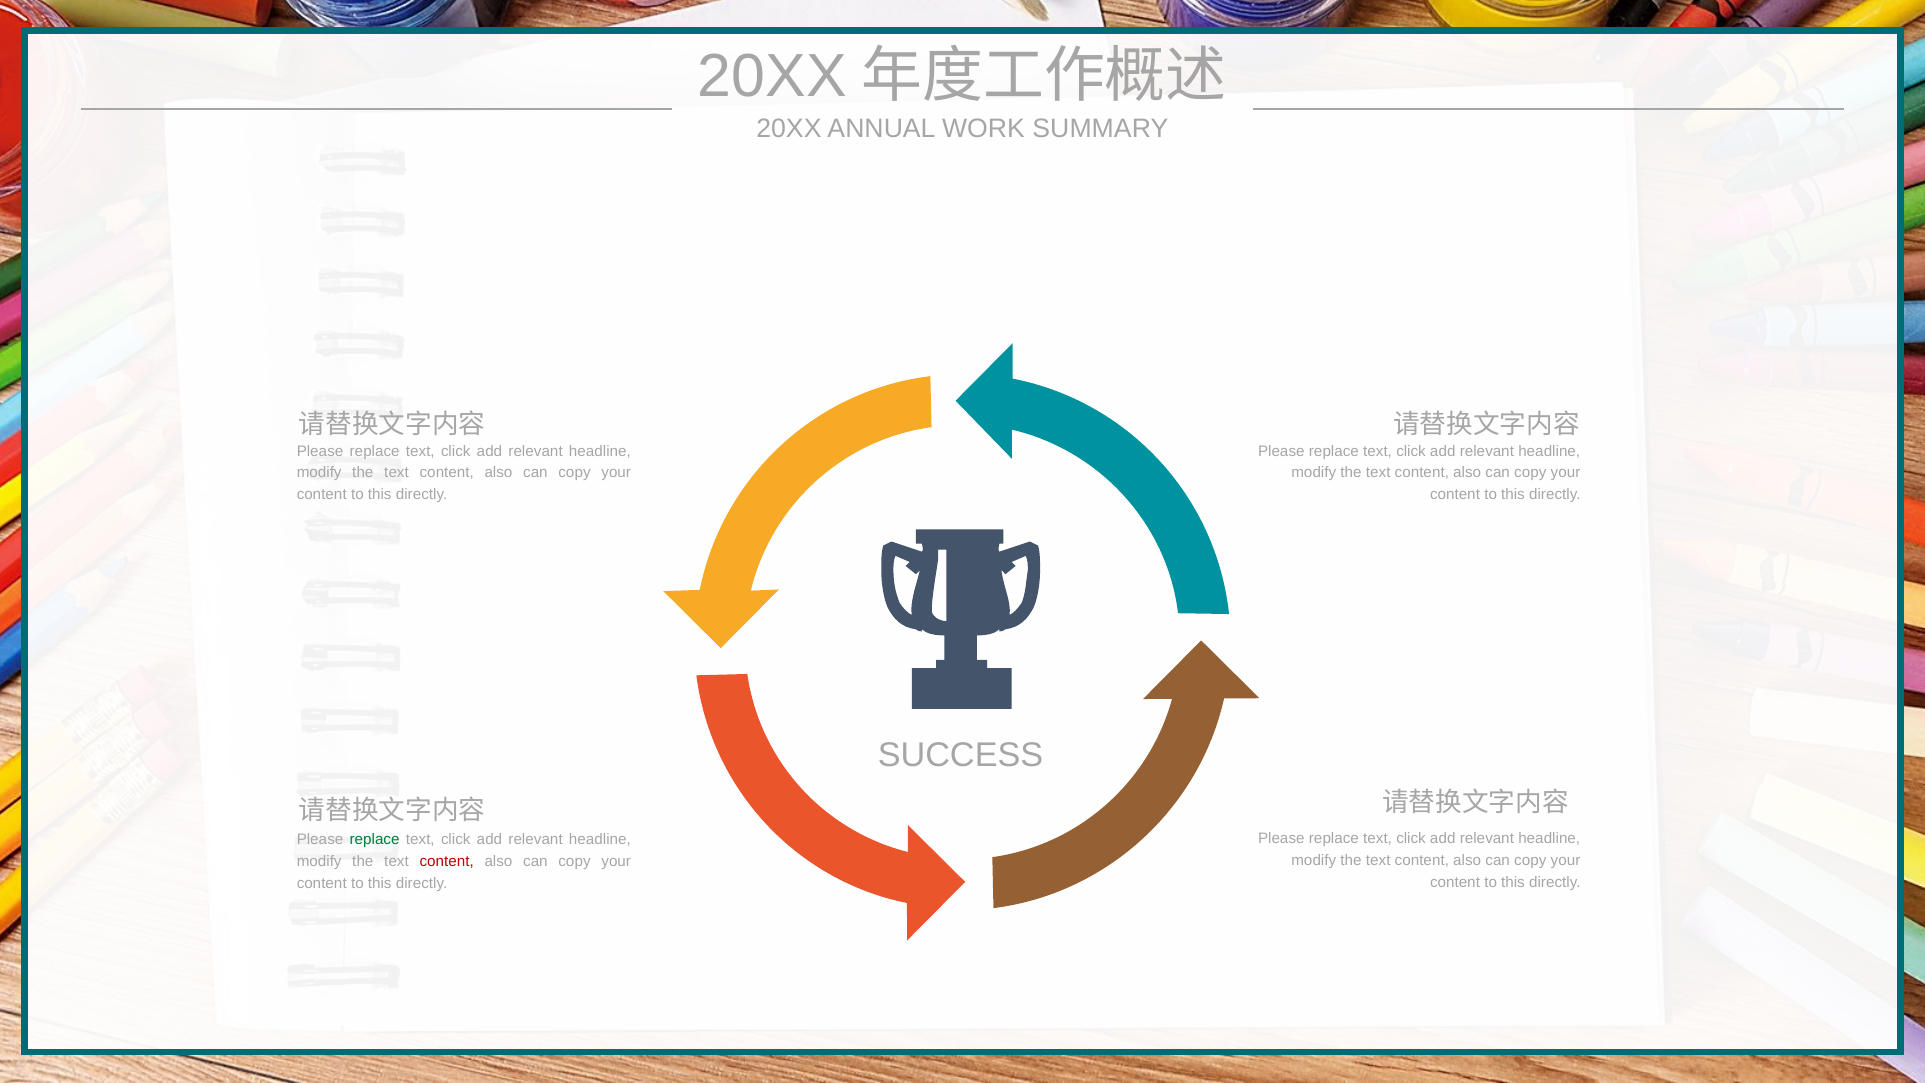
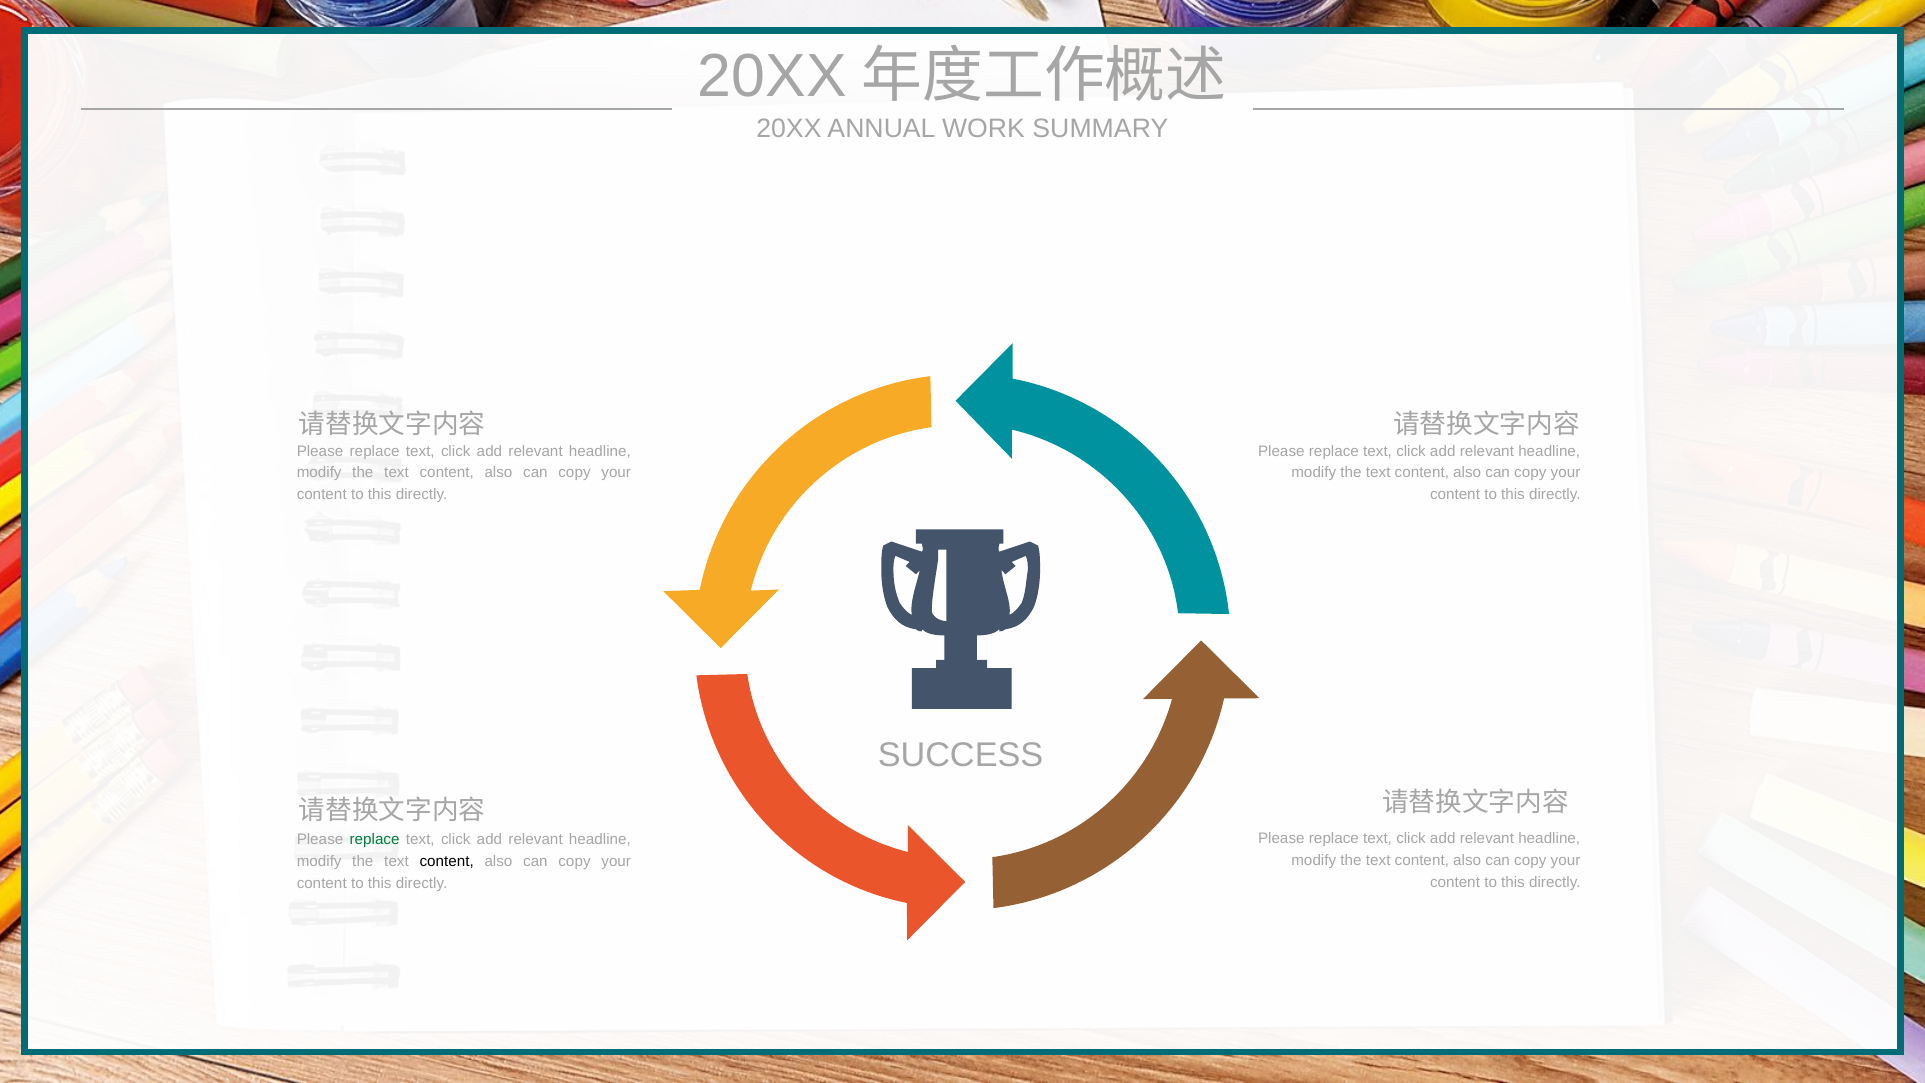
content at (447, 861) colour: red -> black
